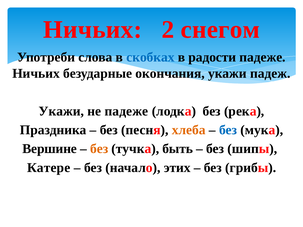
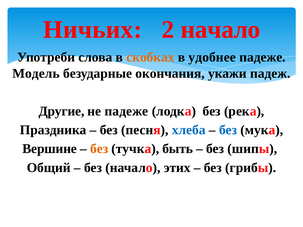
2 снегом: снегом -> начало
скобках colour: blue -> orange
радости: радости -> удобнее
Ничьих at (36, 74): Ничьих -> Модель
Укажи at (61, 111): Укажи -> Другие
хлеба colour: orange -> blue
Катере: Катере -> Общий
